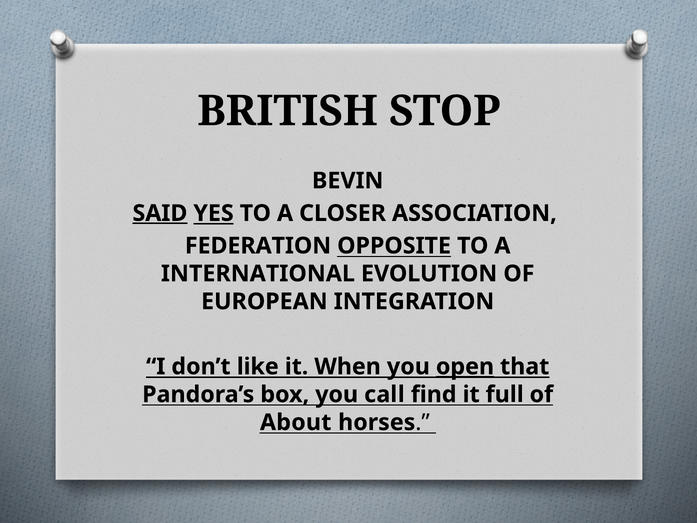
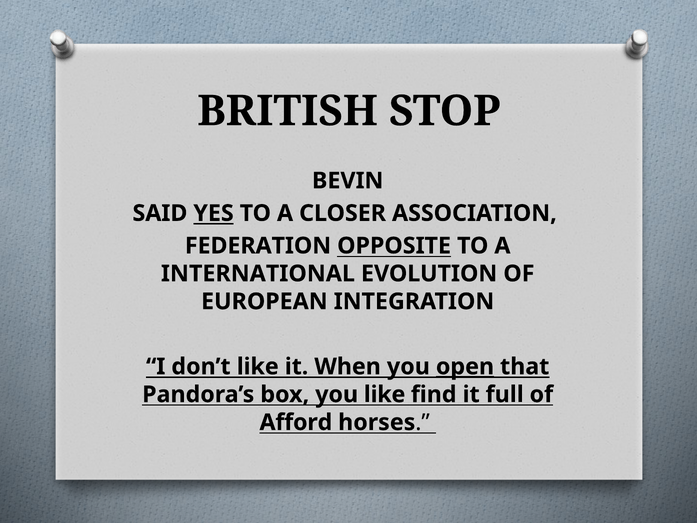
SAID underline: present -> none
you call: call -> like
About: About -> Afford
